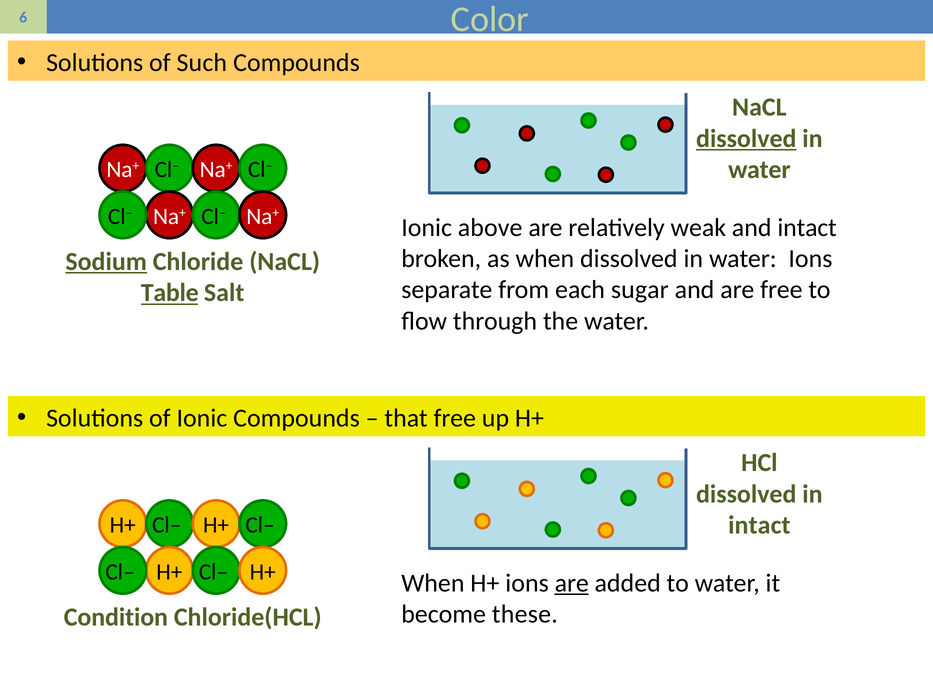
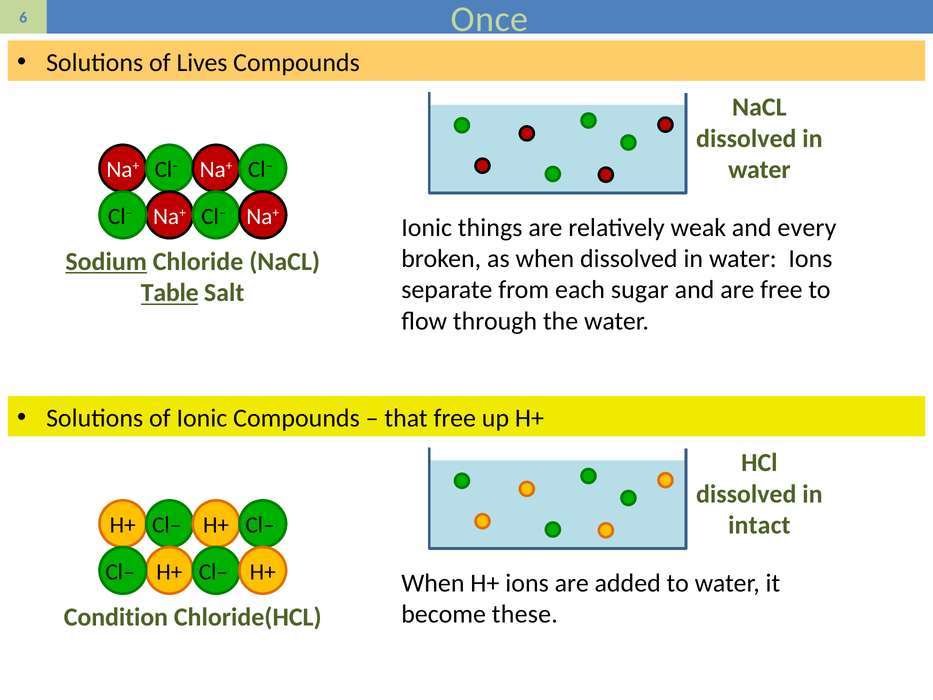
Color: Color -> Once
Such: Such -> Lives
dissolved at (746, 138) underline: present -> none
above: above -> things
and intact: intact -> every
are at (572, 583) underline: present -> none
